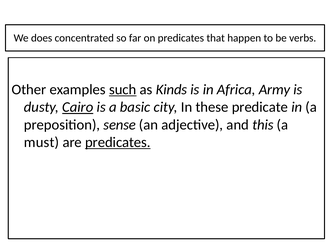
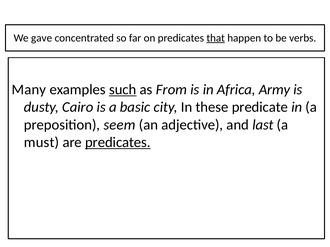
does: does -> gave
that underline: none -> present
Other: Other -> Many
Kinds: Kinds -> From
Cairo underline: present -> none
sense: sense -> seem
this: this -> last
